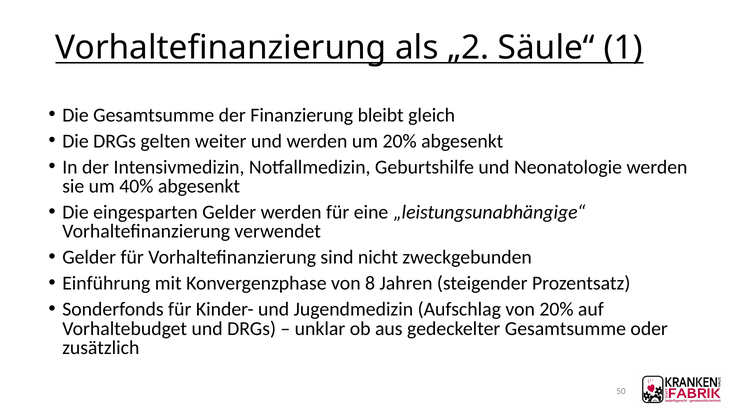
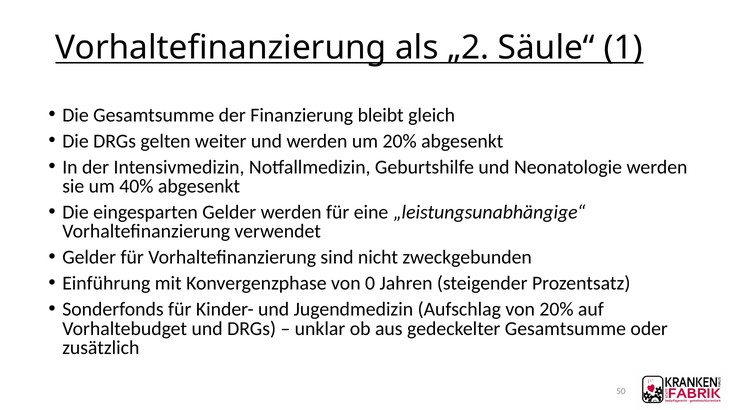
8: 8 -> 0
